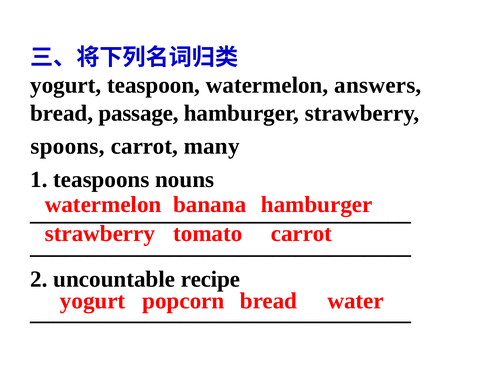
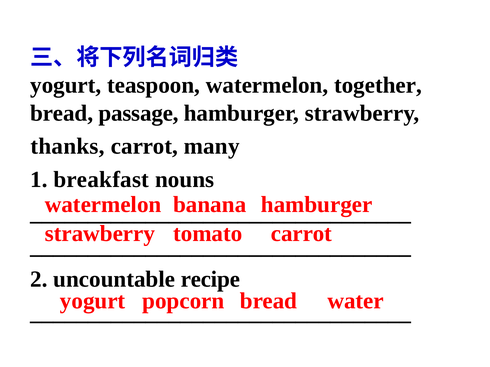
answers: answers -> together
spoons: spoons -> thanks
teaspoons: teaspoons -> breakfast
